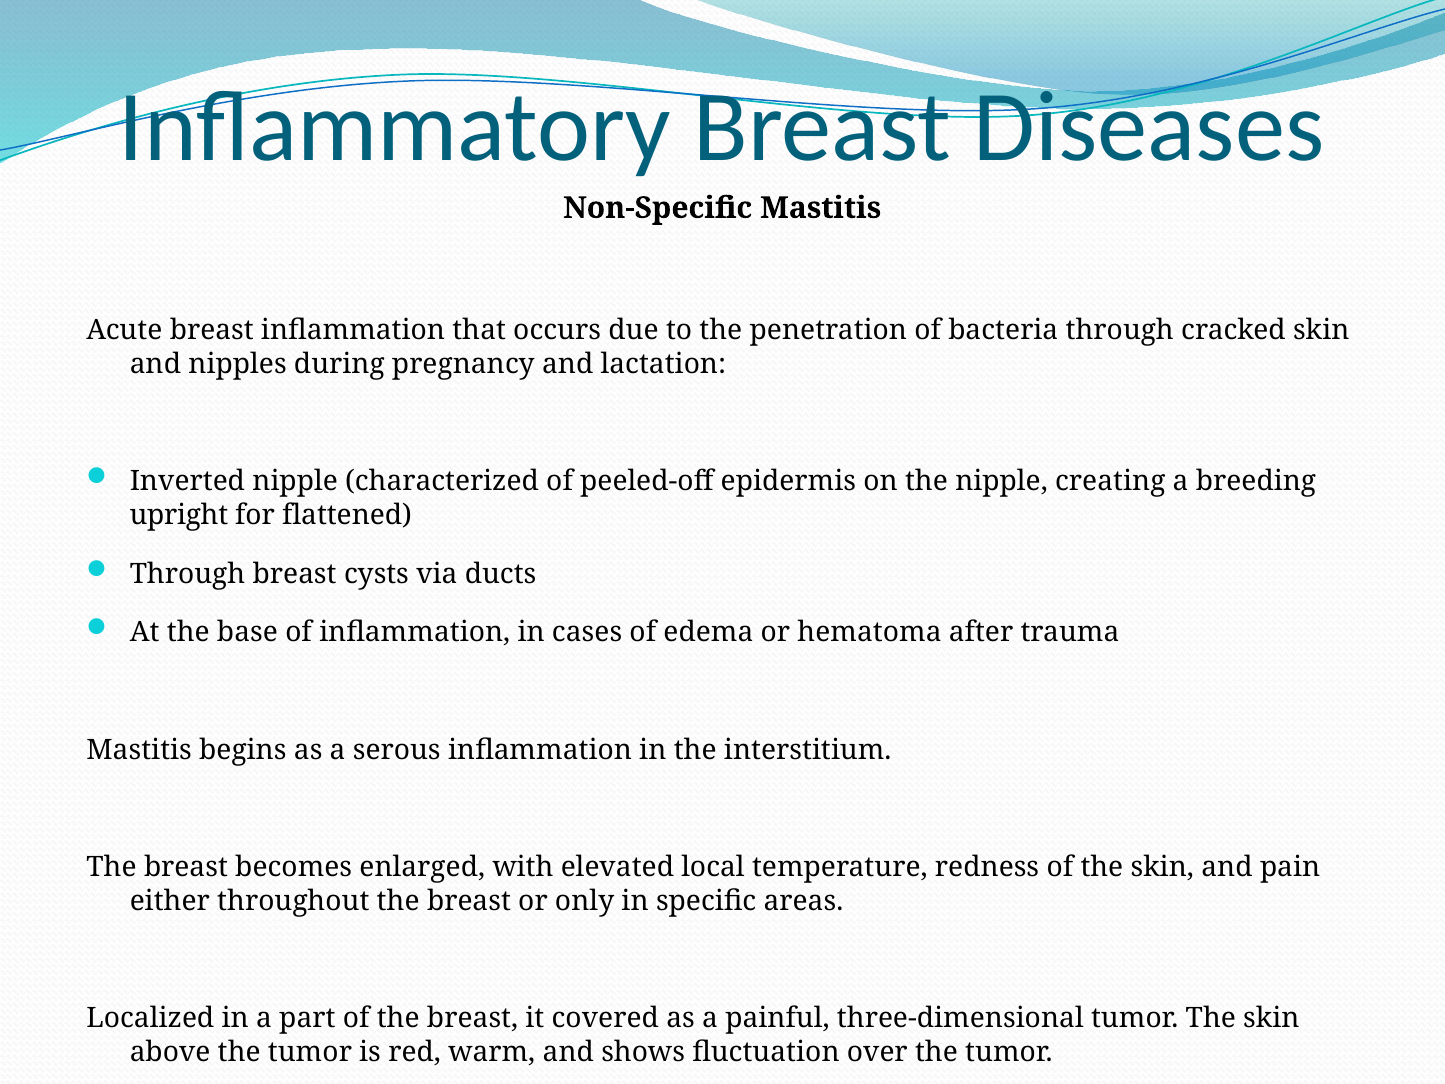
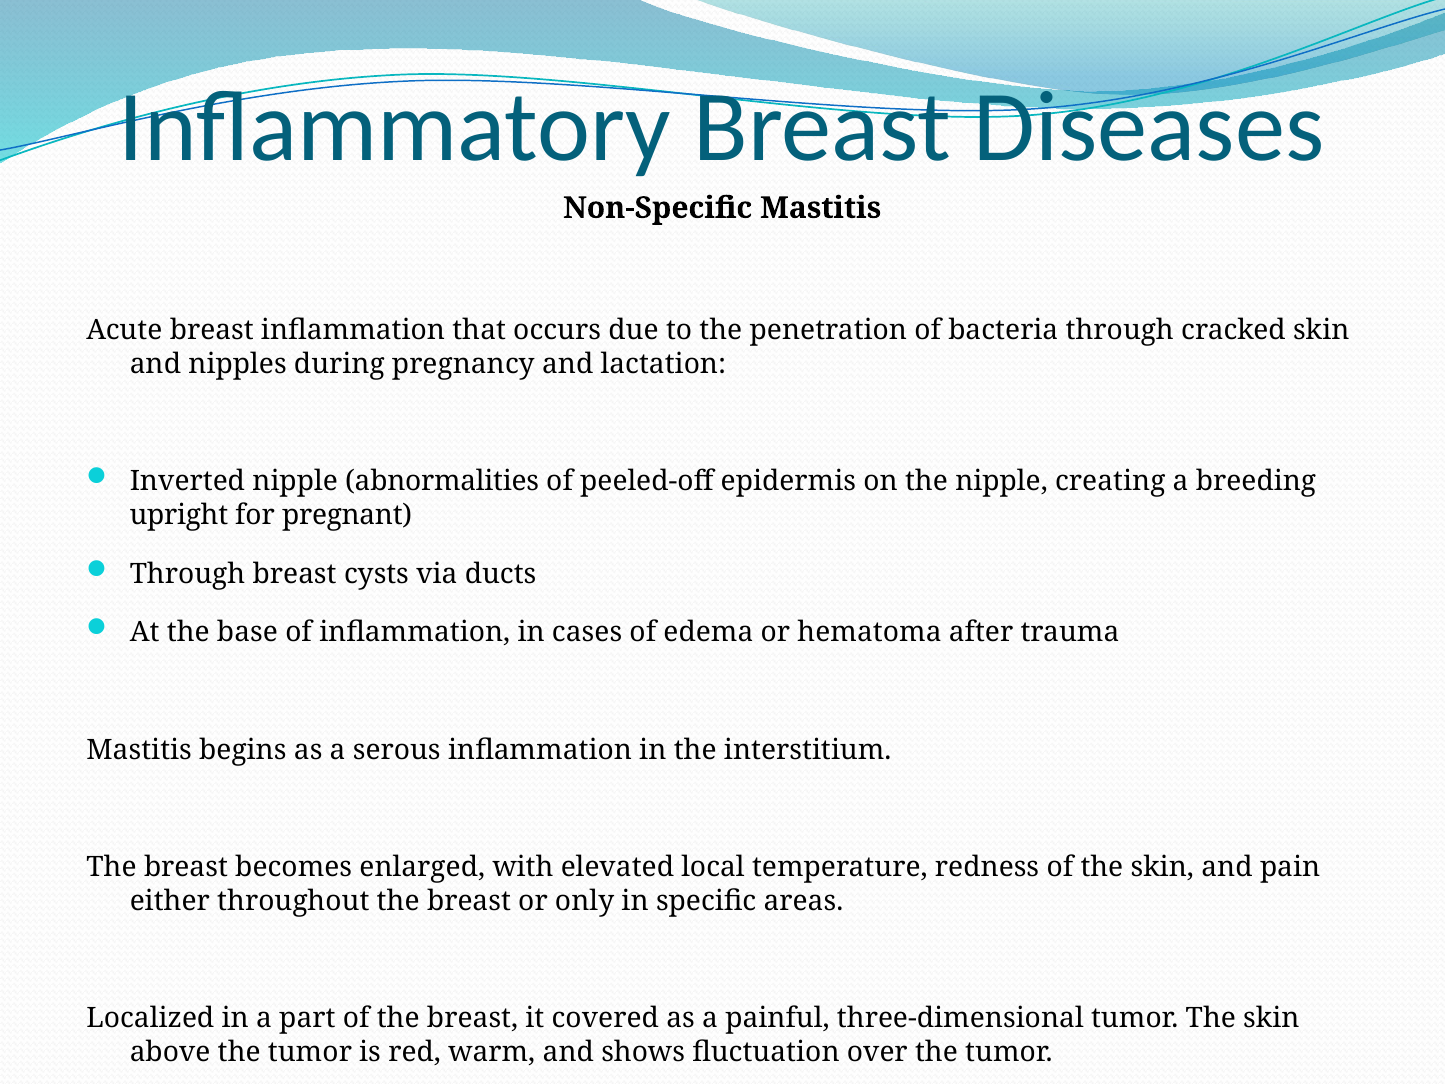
characterized: characterized -> abnormalities
flattened: flattened -> pregnant
